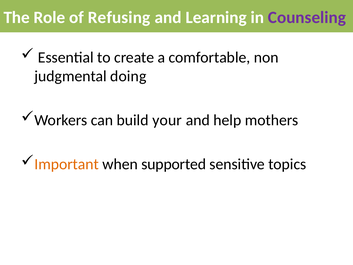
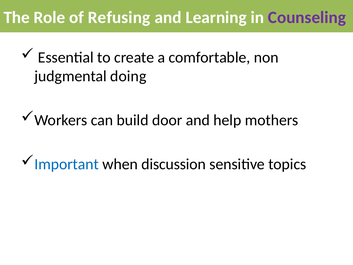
your: your -> door
Important colour: orange -> blue
supported: supported -> discussion
